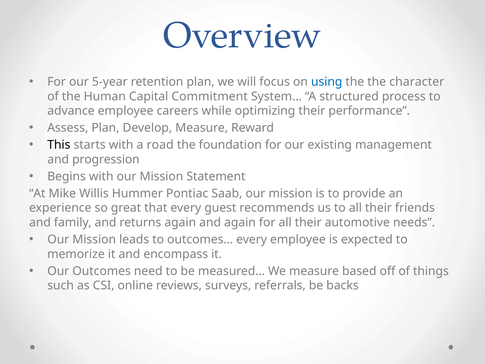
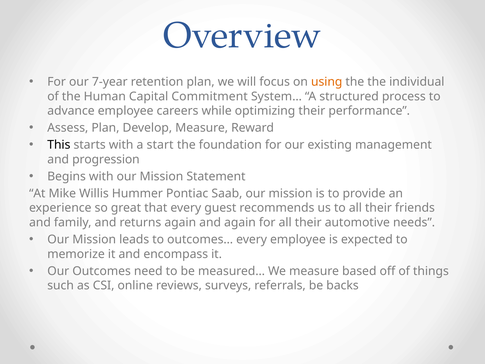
5-year: 5-year -> 7-year
using colour: blue -> orange
character: character -> individual
road: road -> start
